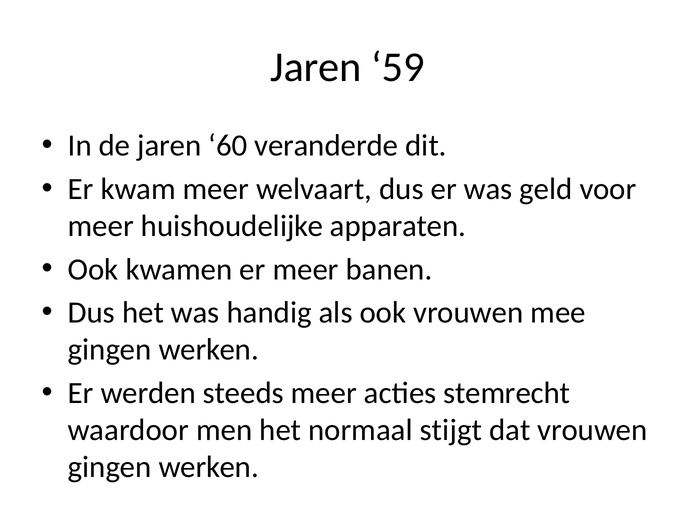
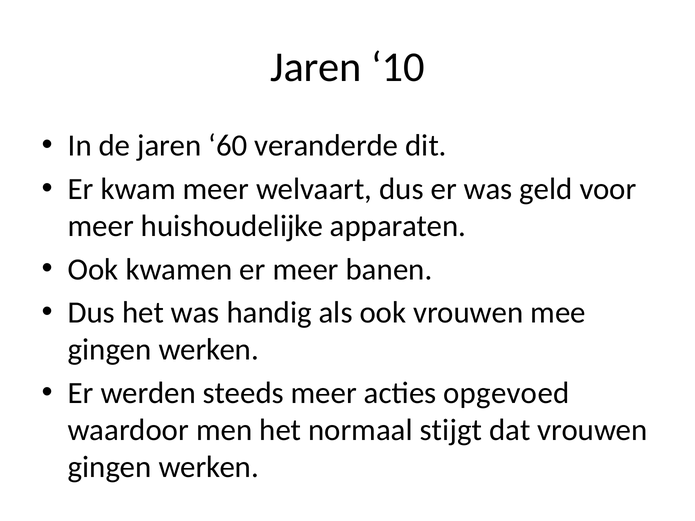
59: 59 -> 10
stemrecht: stemrecht -> opgevoed
